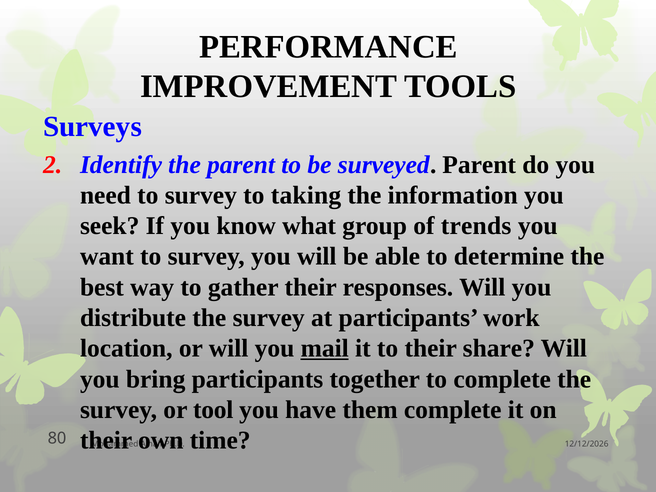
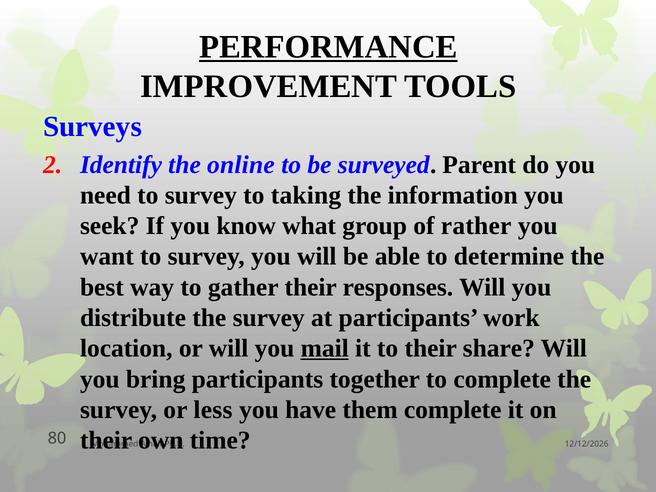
PERFORMANCE underline: none -> present
the parent: parent -> online
trends: trends -> rather
tool: tool -> less
